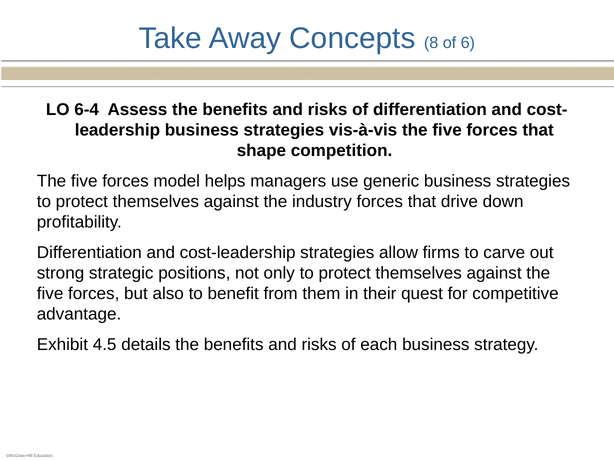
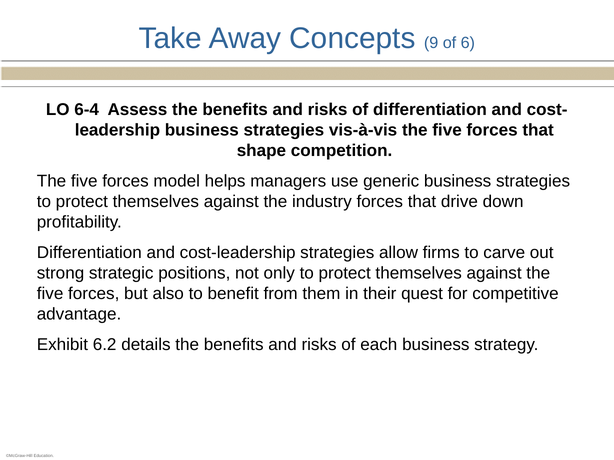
8: 8 -> 9
4.5: 4.5 -> 6.2
